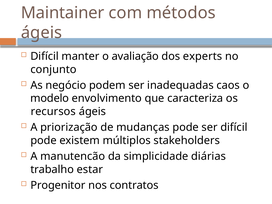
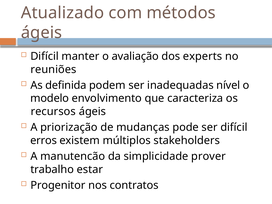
Maintainer: Maintainer -> Atualizado
conjunto: conjunto -> reuniões
negócio: negócio -> definida
caos: caos -> nível
pode at (44, 140): pode -> erros
diárias: diárias -> prover
